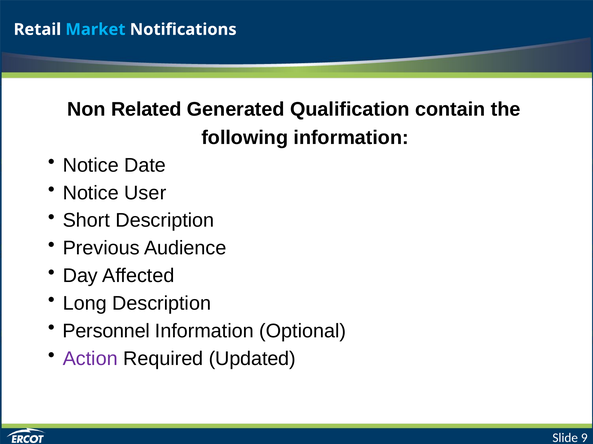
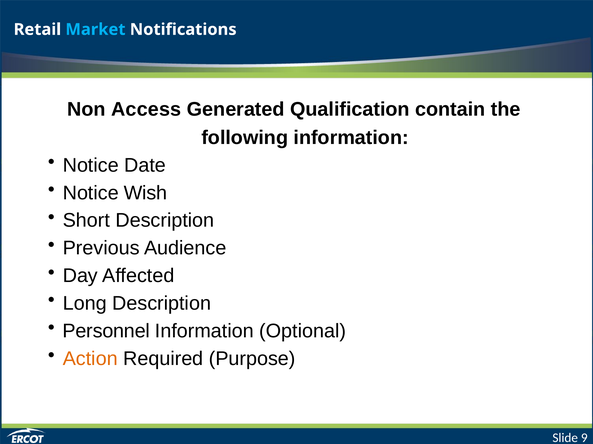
Related: Related -> Access
User: User -> Wish
Action colour: purple -> orange
Updated: Updated -> Purpose
